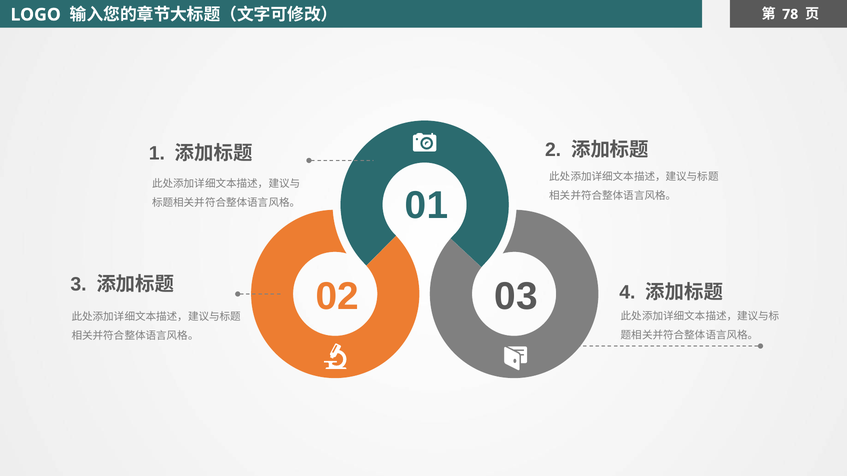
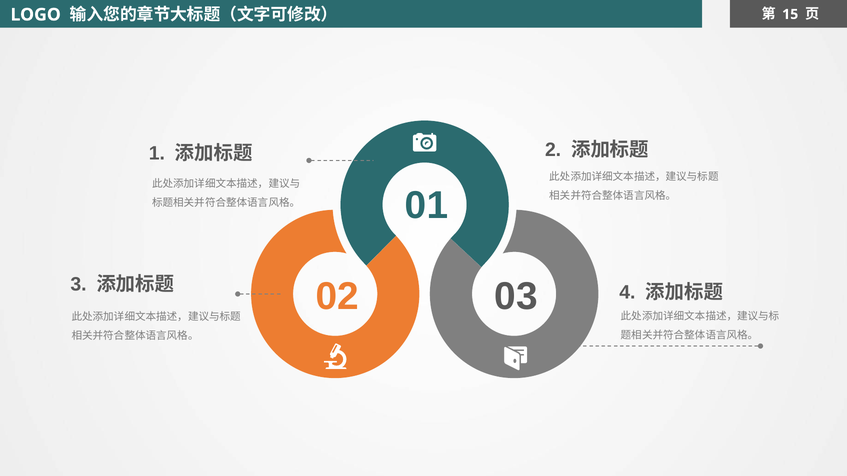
78: 78 -> 15
